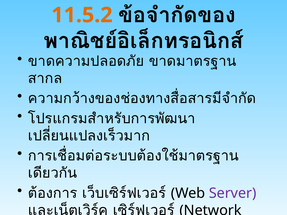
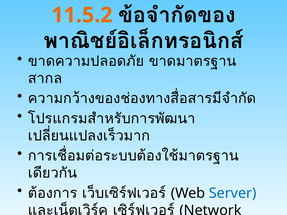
Server at (233, 193) colour: purple -> blue
